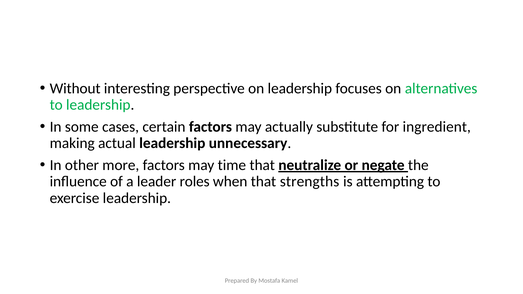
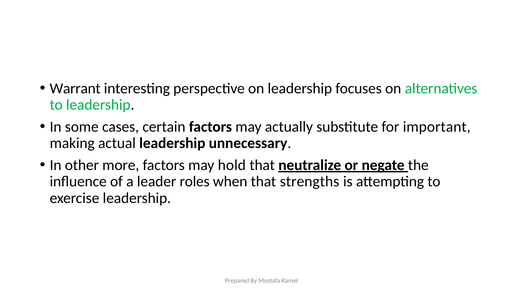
Without: Without -> Warrant
ingredient: ingredient -> important
time: time -> hold
